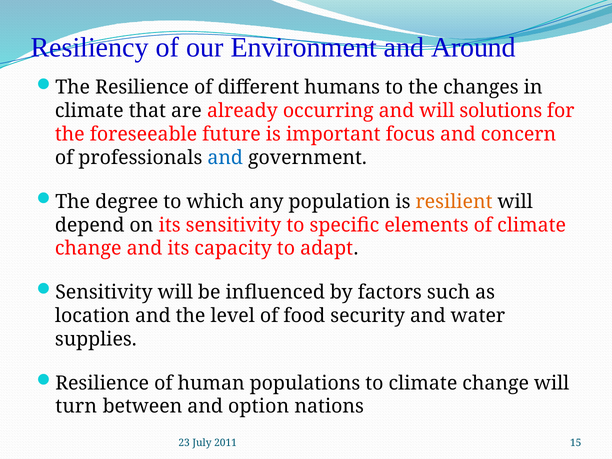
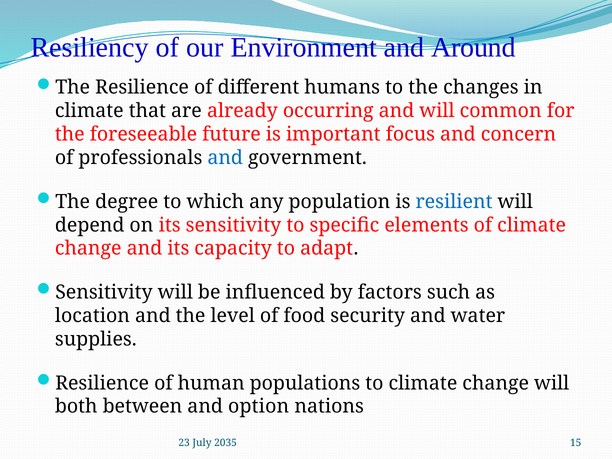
solutions: solutions -> common
resilient colour: orange -> blue
turn: turn -> both
2011: 2011 -> 2035
